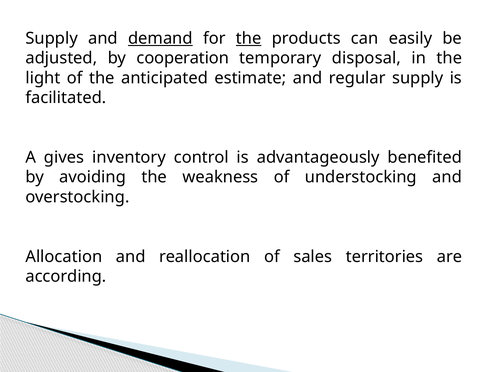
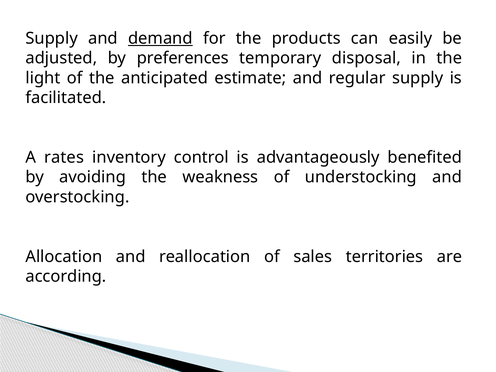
the at (249, 38) underline: present -> none
cooperation: cooperation -> preferences
gives: gives -> rates
